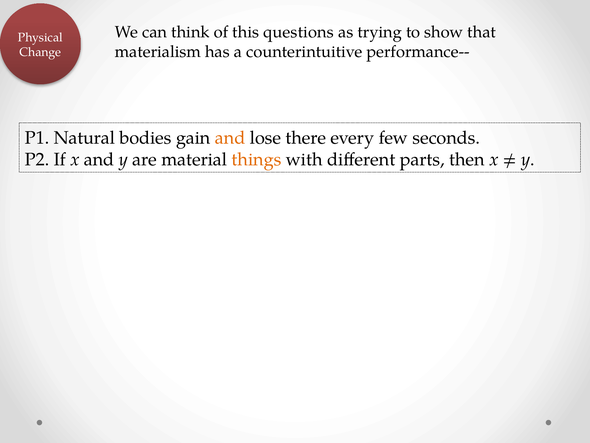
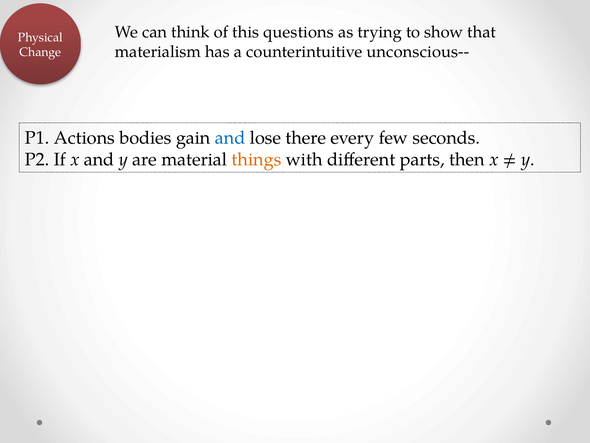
performance--: performance-- -> unconscious--
Natural: Natural -> Actions
and at (230, 138) colour: orange -> blue
